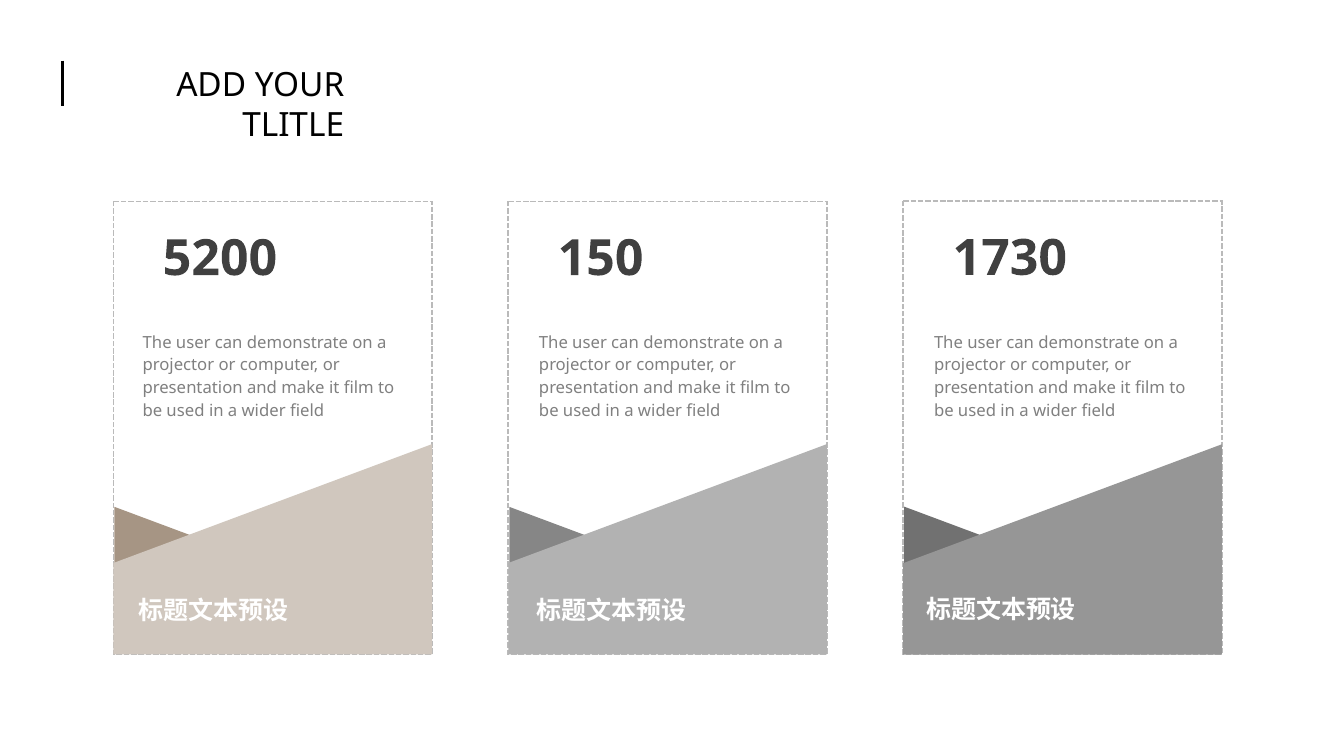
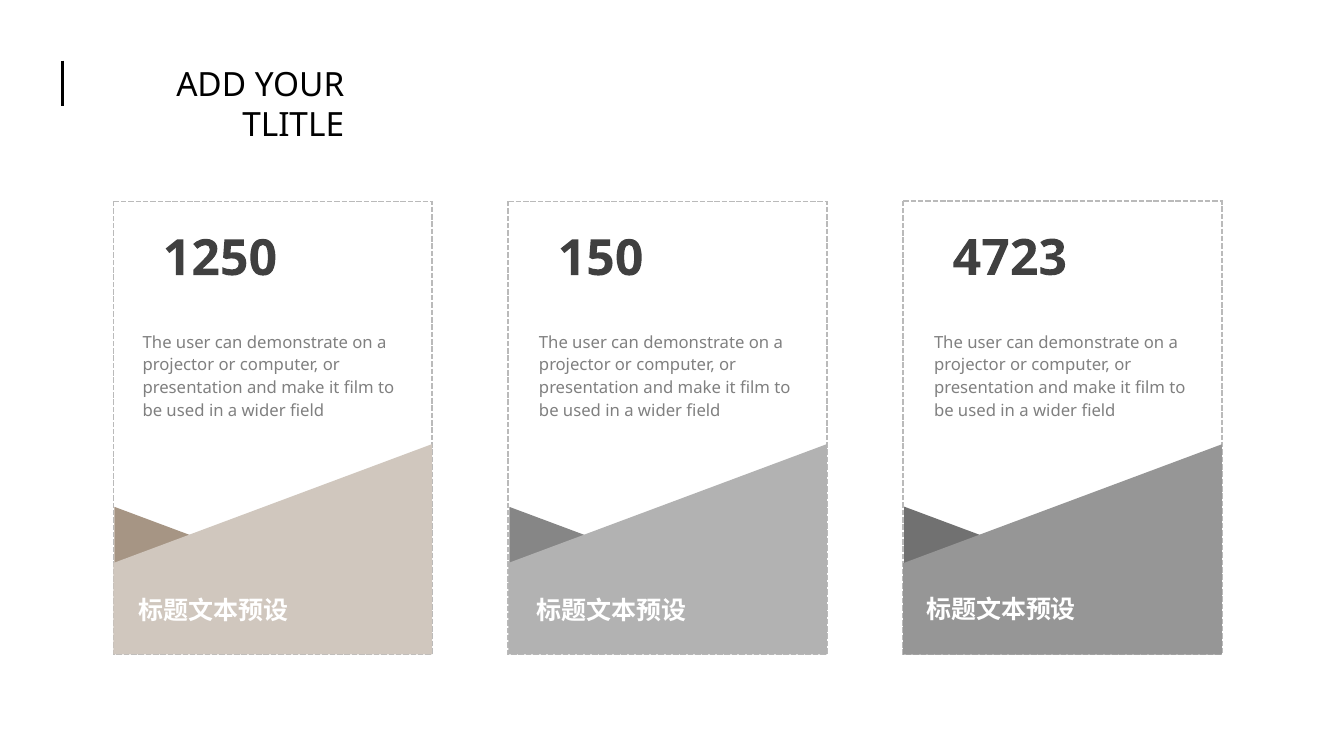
1730: 1730 -> 4723
5200: 5200 -> 1250
